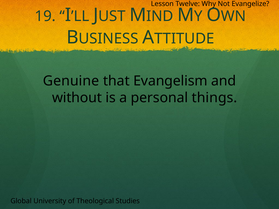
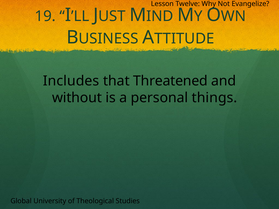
Genuine: Genuine -> Includes
Evangelism: Evangelism -> Threatened
